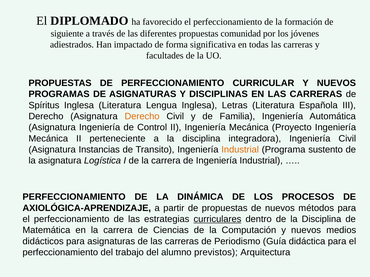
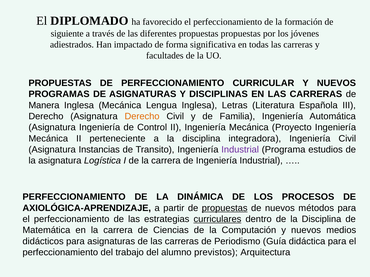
propuestas comunidad: comunidad -> propuestas
Spíritus: Spíritus -> Manera
Inglesa Literatura: Literatura -> Mecánica
Industrial at (240, 150) colour: orange -> purple
sustento: sustento -> estudios
propuestas at (225, 208) underline: none -> present
